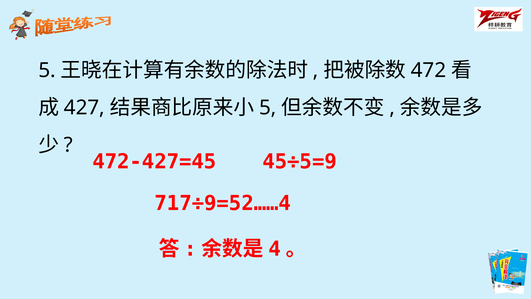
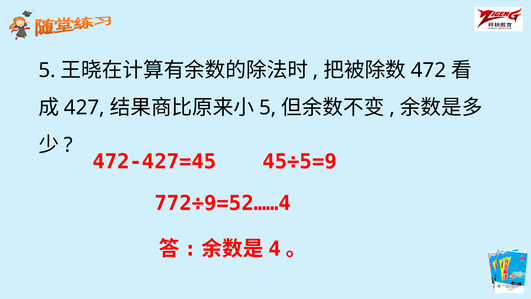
717÷9=52……4: 717÷9=52……4 -> 772÷9=52……4
